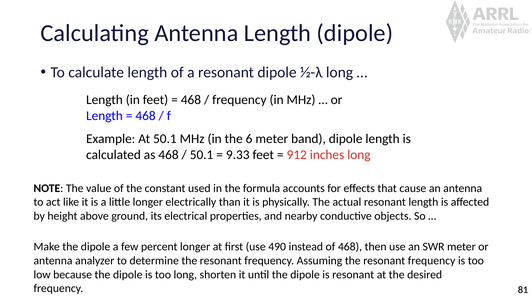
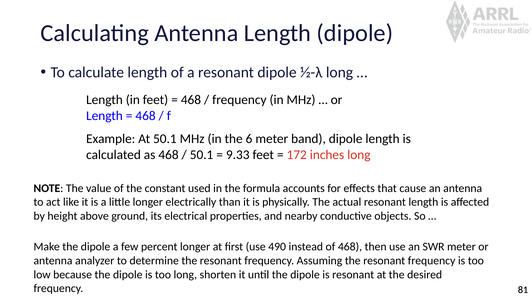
912: 912 -> 172
